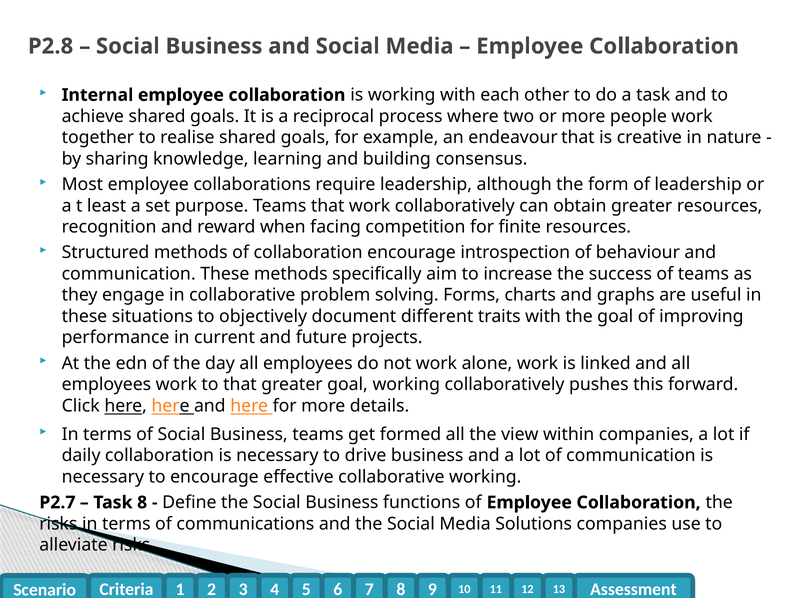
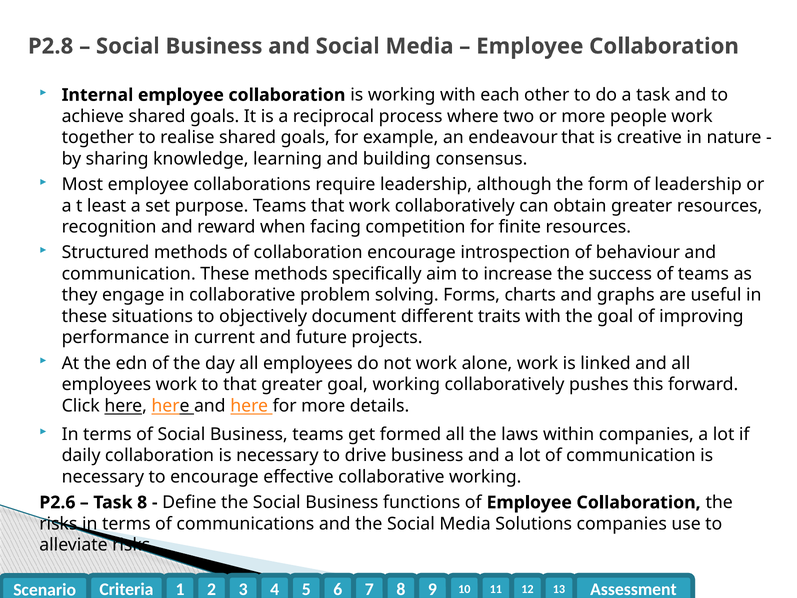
view: view -> laws
P2.7: P2.7 -> P2.6
